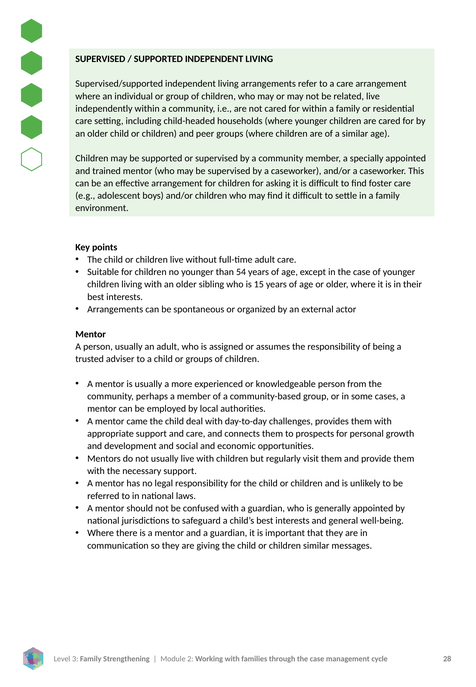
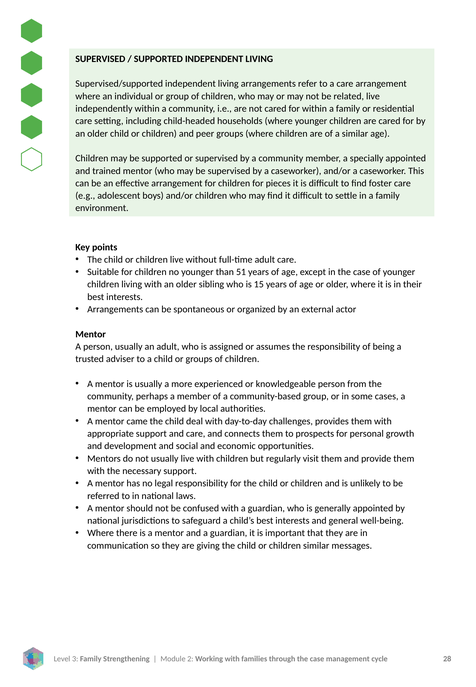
asking: asking -> pieces
54: 54 -> 51
